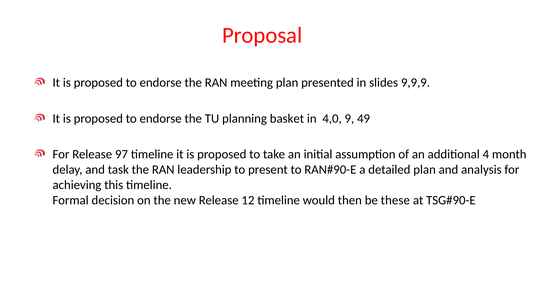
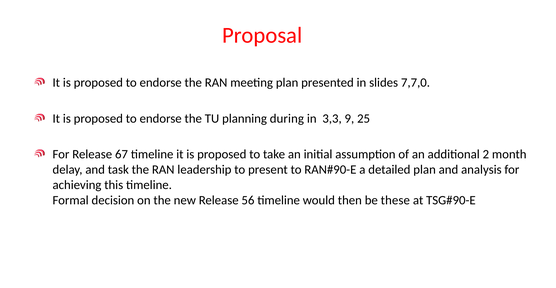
9,9,9: 9,9,9 -> 7,7,0
basket: basket -> during
4,0: 4,0 -> 3,3
49: 49 -> 25
97: 97 -> 67
4: 4 -> 2
12: 12 -> 56
